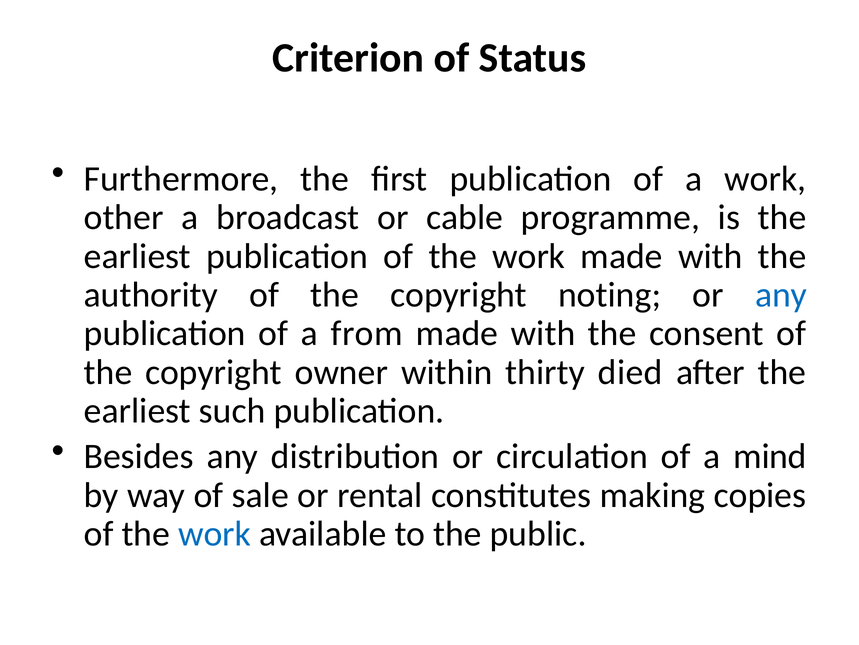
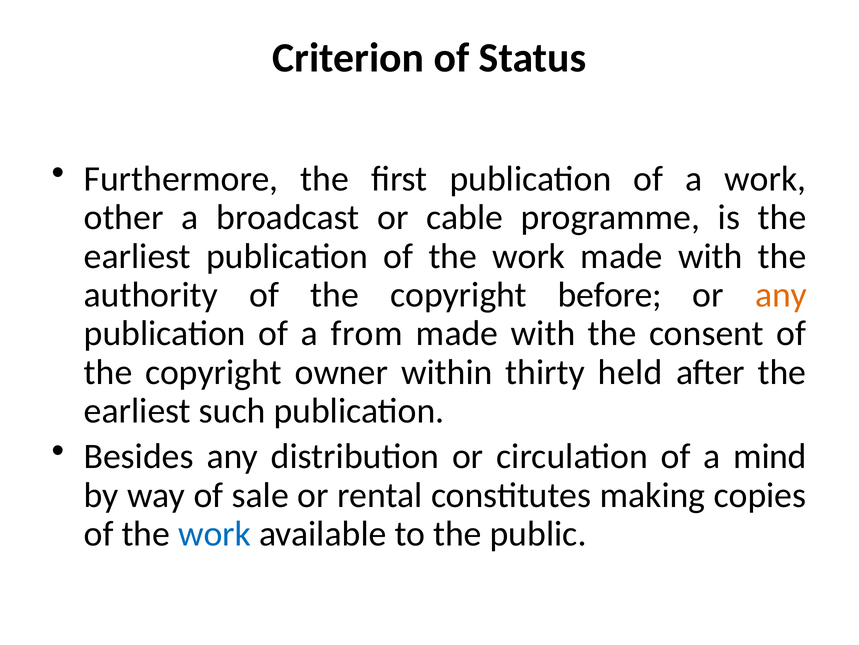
noting: noting -> before
any at (781, 295) colour: blue -> orange
died: died -> held
